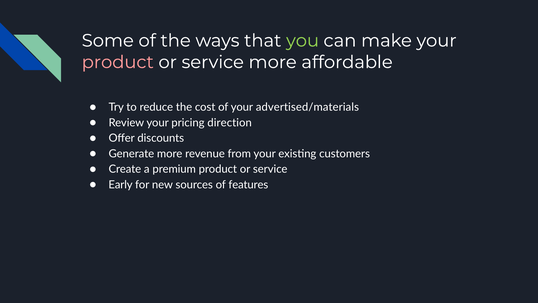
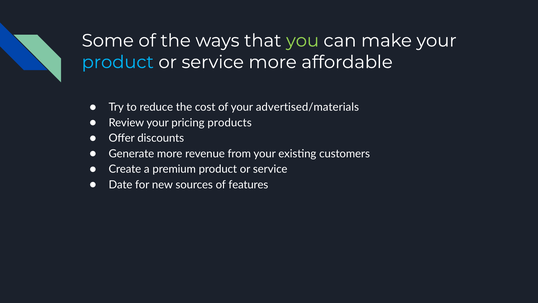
product at (118, 62) colour: pink -> light blue
direction: direction -> products
Early: Early -> Date
